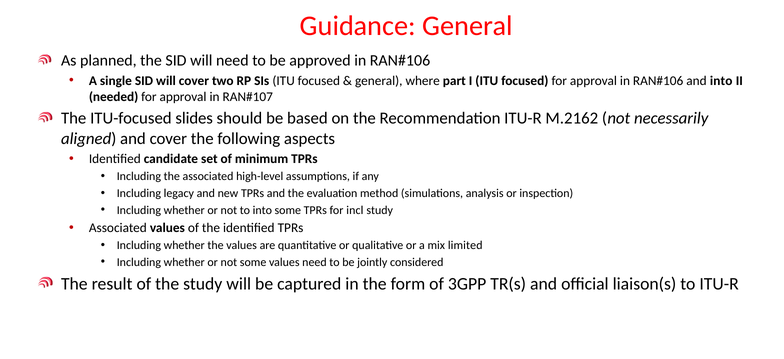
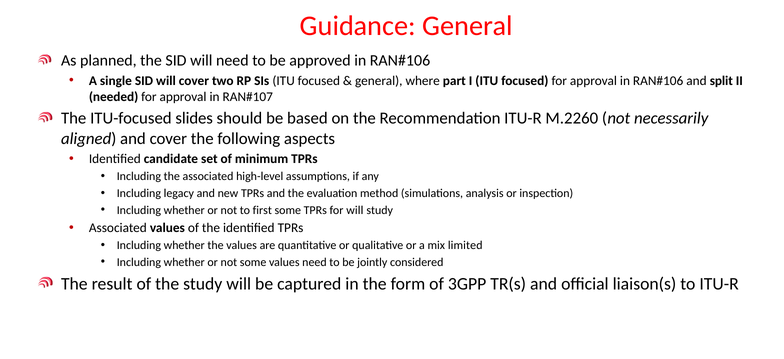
and into: into -> split
M.2162: M.2162 -> M.2260
to into: into -> first
for incl: incl -> will
